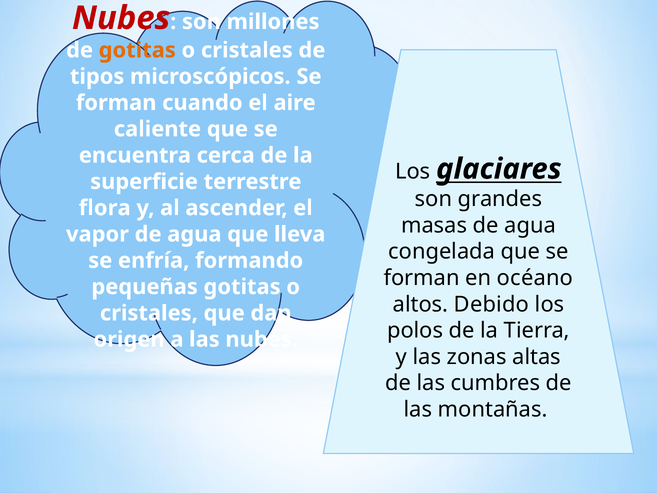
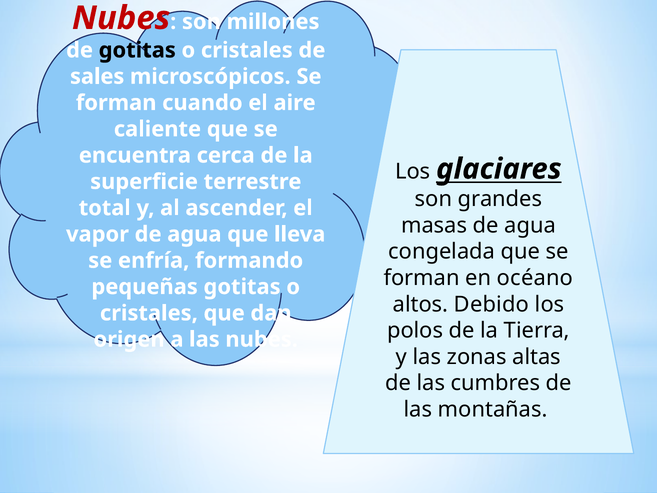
gotitas at (137, 50) colour: orange -> black
tipos: tipos -> sales
flora: flora -> total
